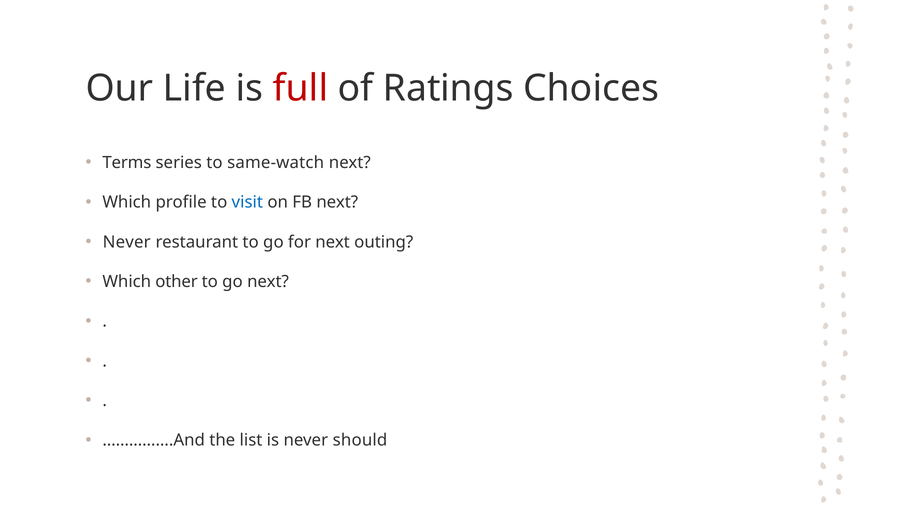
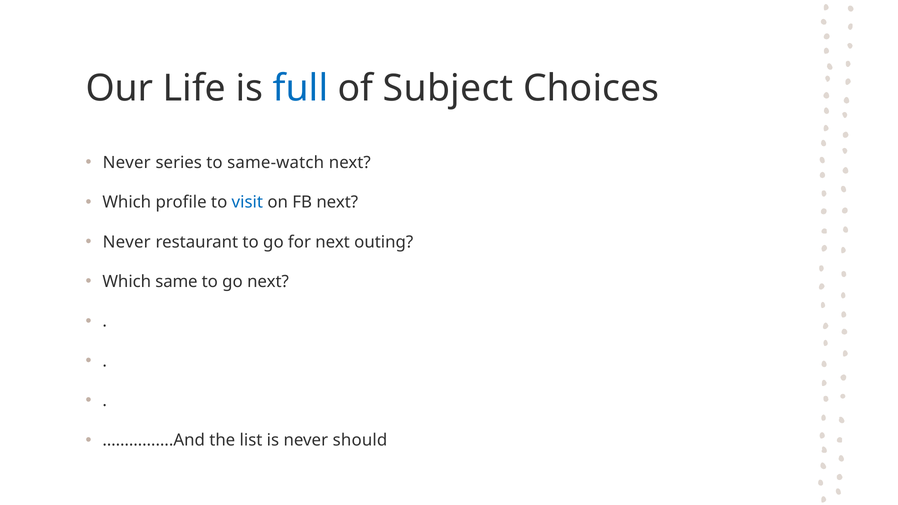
full colour: red -> blue
Ratings: Ratings -> Subject
Terms at (127, 163): Terms -> Never
other: other -> same
